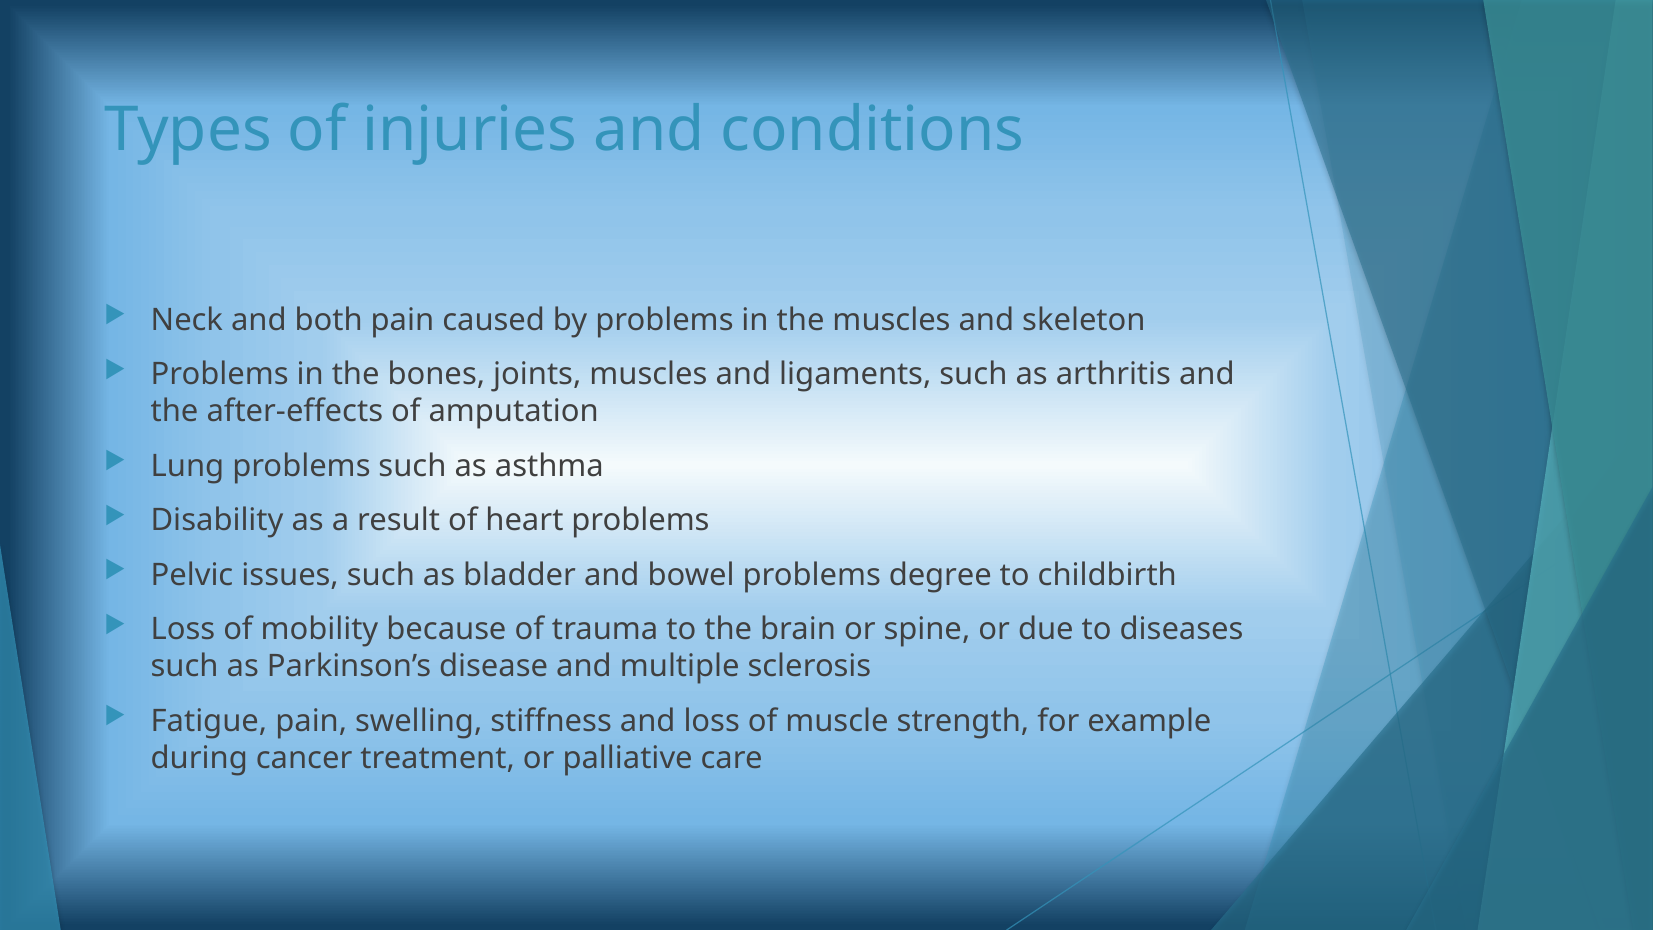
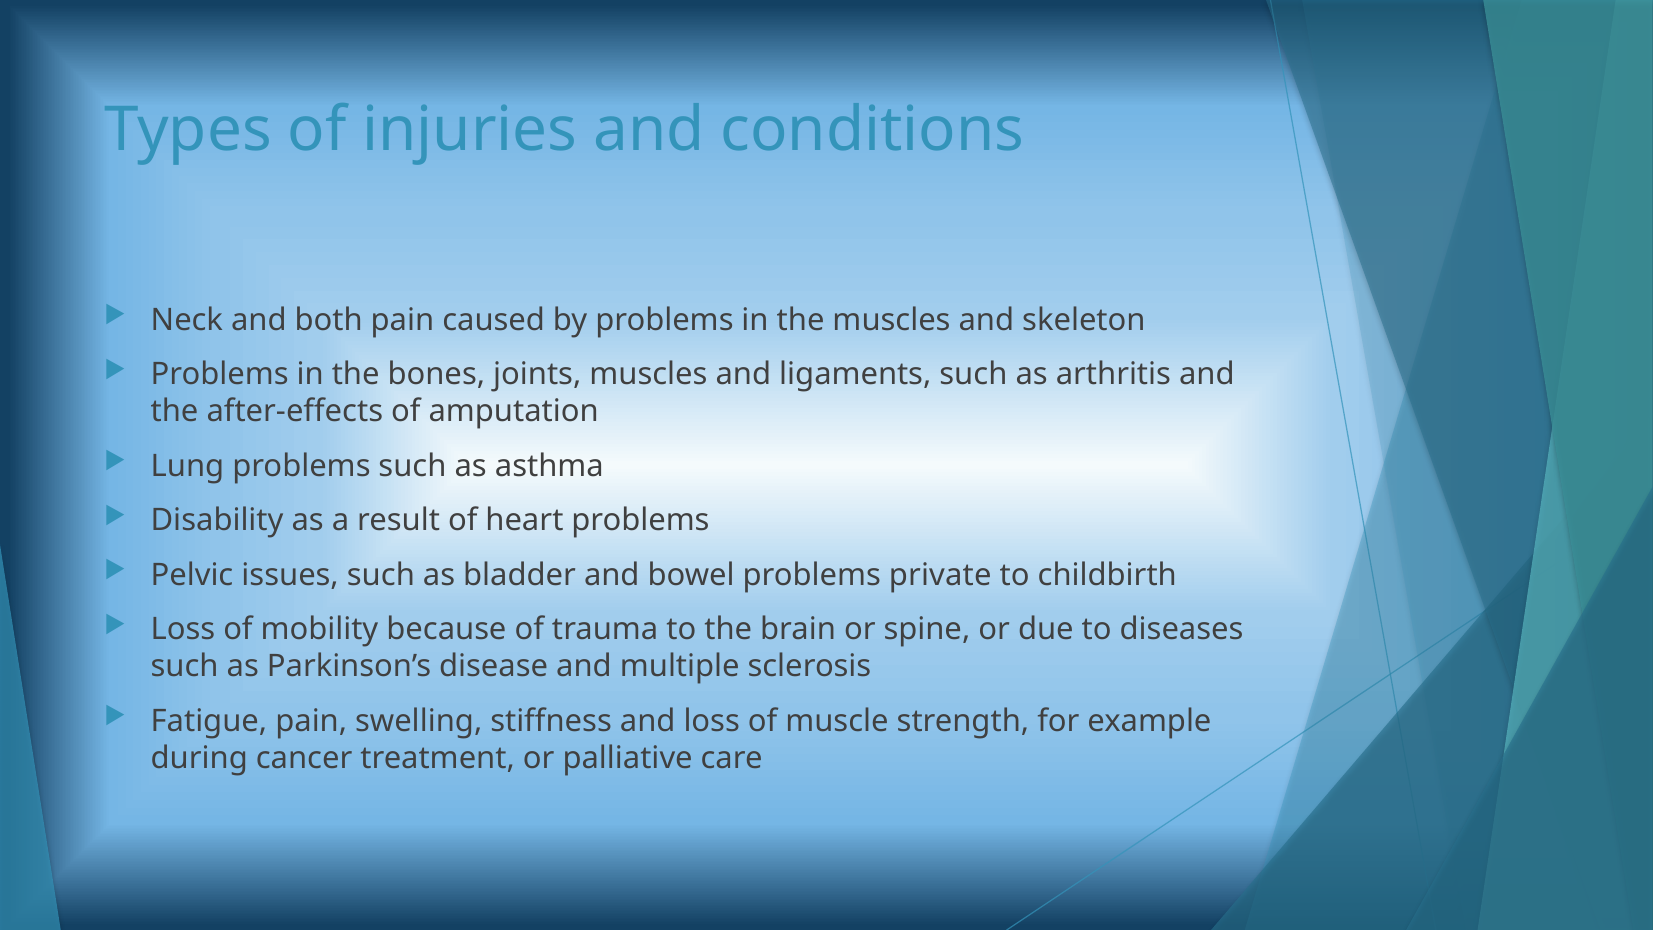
degree: degree -> private
